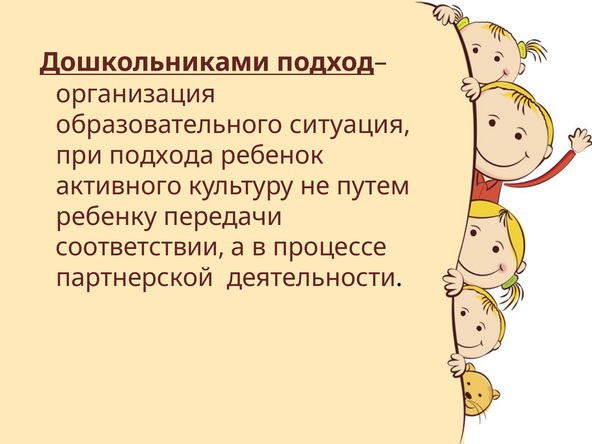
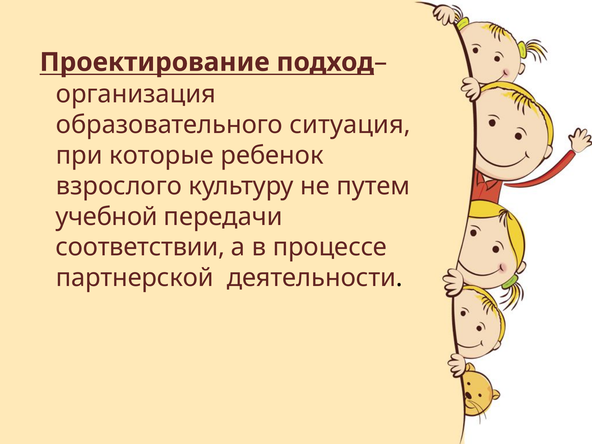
Дошкольниками: Дошкольниками -> Проектирование
подхода: подхода -> которые
активного: активного -> взрослого
ребенку: ребенку -> учебной
